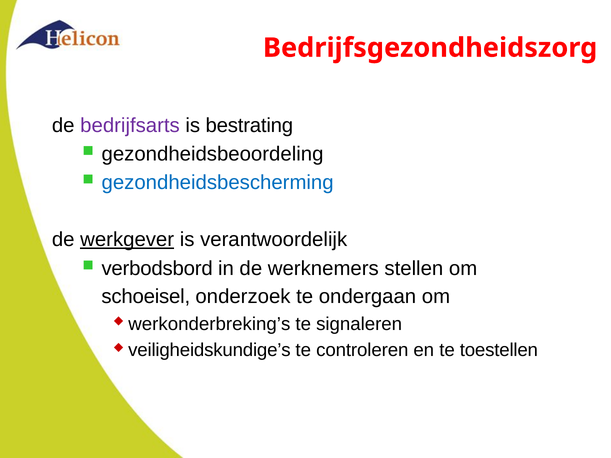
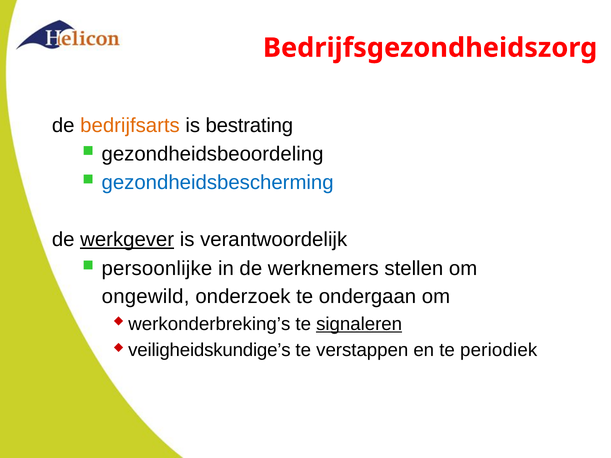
bedrijfsarts colour: purple -> orange
verbodsbord: verbodsbord -> persoonlijke
schoeisel: schoeisel -> ongewild
signaleren underline: none -> present
controleren: controleren -> verstappen
toestellen: toestellen -> periodiek
